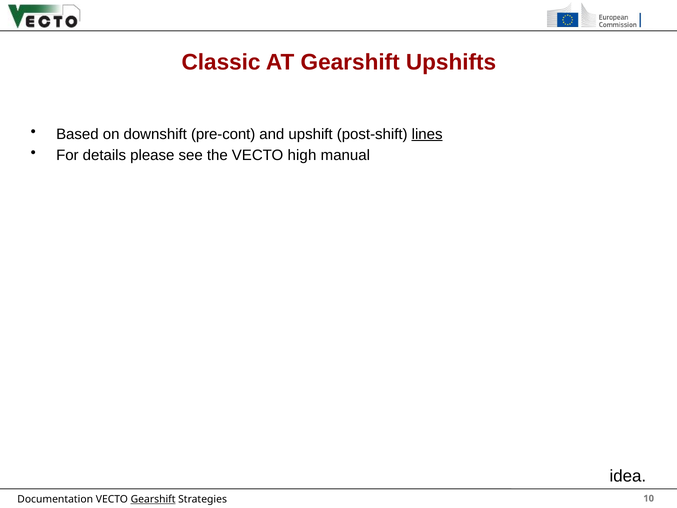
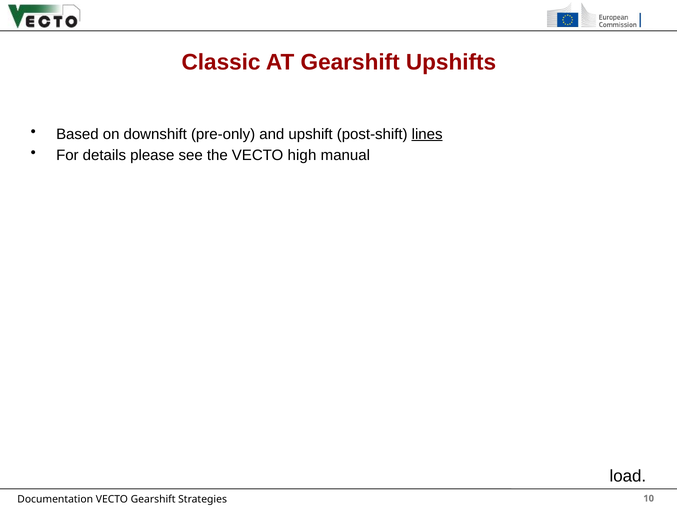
pre-cont: pre-cont -> pre-only
idea: idea -> load
Gearshift at (153, 499) underline: present -> none
